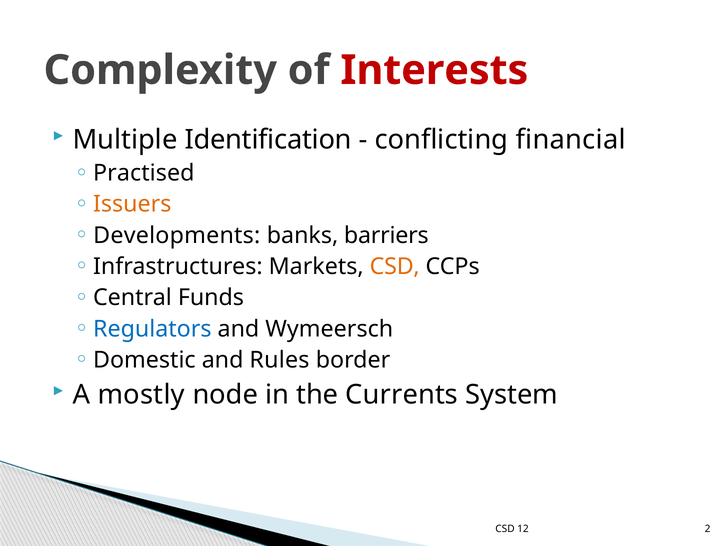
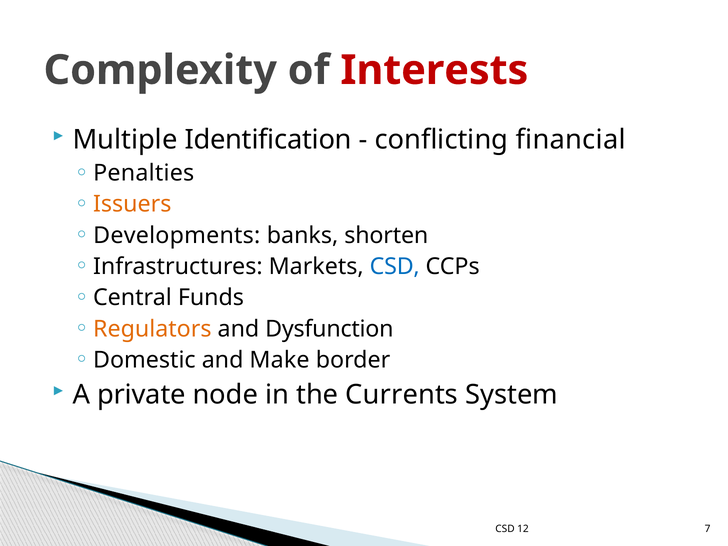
Practised: Practised -> Penalties
barriers: barriers -> shorten
CSD at (395, 267) colour: orange -> blue
Regulators colour: blue -> orange
Wymeersch: Wymeersch -> Dysfunction
Rules: Rules -> Make
mostly: mostly -> private
2: 2 -> 7
